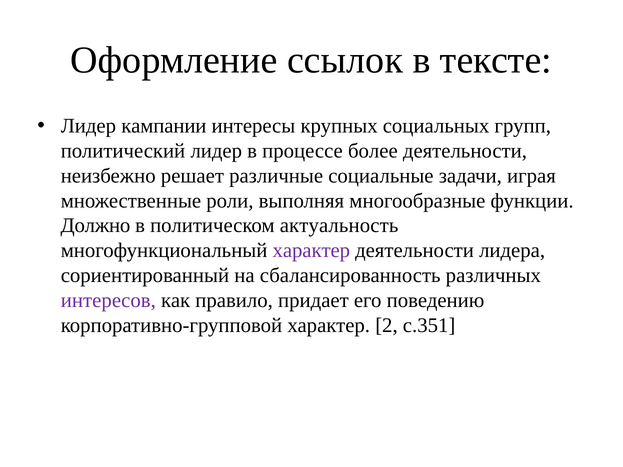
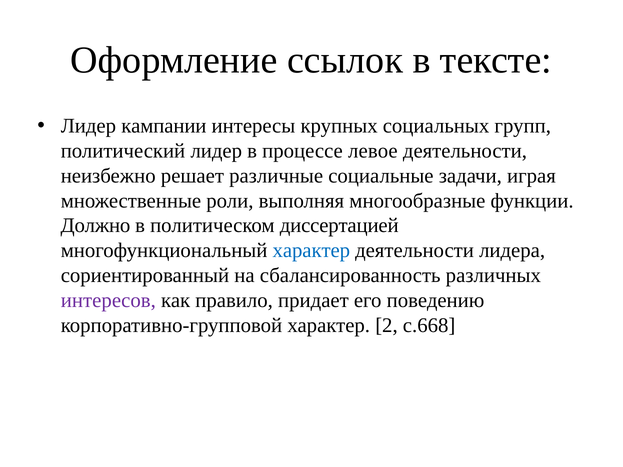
более: более -> левое
актуальность: актуальность -> диссертацией
характер at (311, 251) colour: purple -> blue
c.351: c.351 -> c.668
